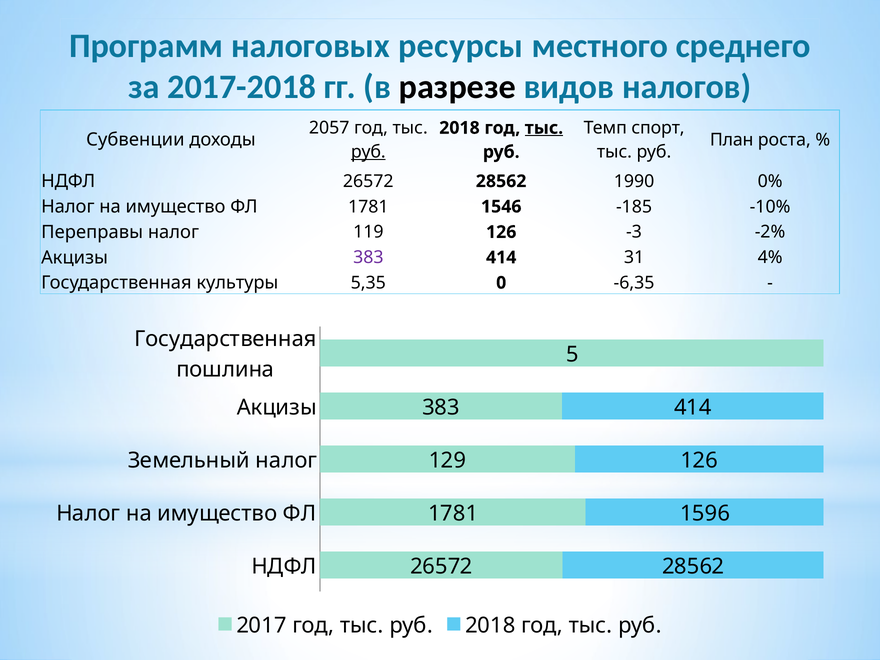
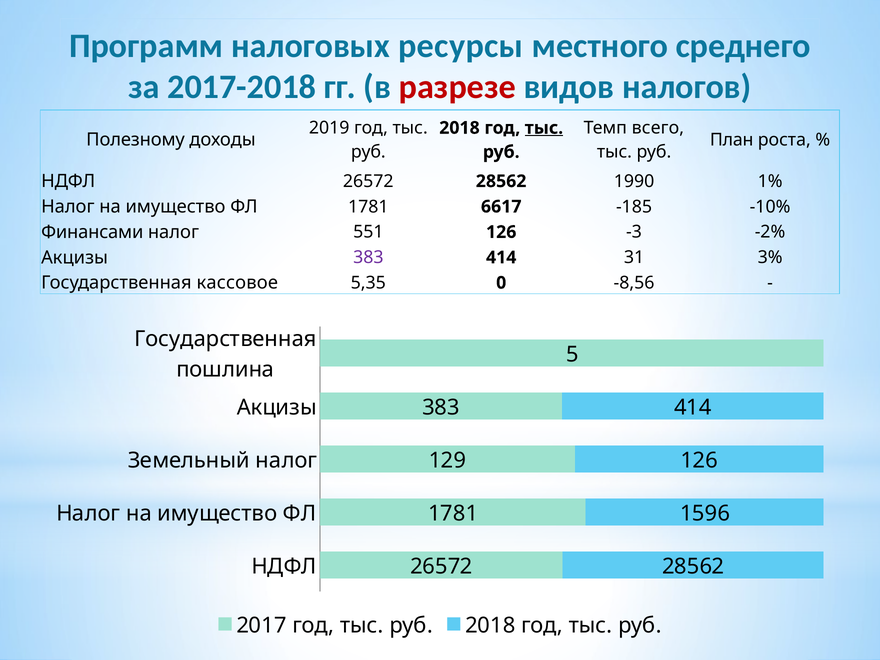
разрезе colour: black -> red
2057: 2057 -> 2019
спорт: спорт -> всего
Субвенции: Субвенции -> Полезному
руб at (368, 152) underline: present -> none
0%: 0% -> 1%
1546: 1546 -> 6617
Переправы: Переправы -> Финансами
119: 119 -> 551
4%: 4% -> 3%
культуры: культуры -> кассовое
-6,35: -6,35 -> -8,56
